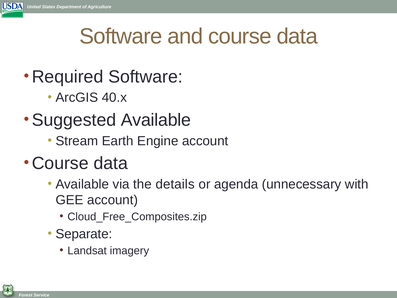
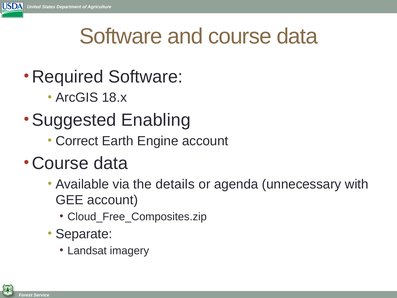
40.x: 40.x -> 18.x
Suggested Available: Available -> Enabling
Stream: Stream -> Correct
